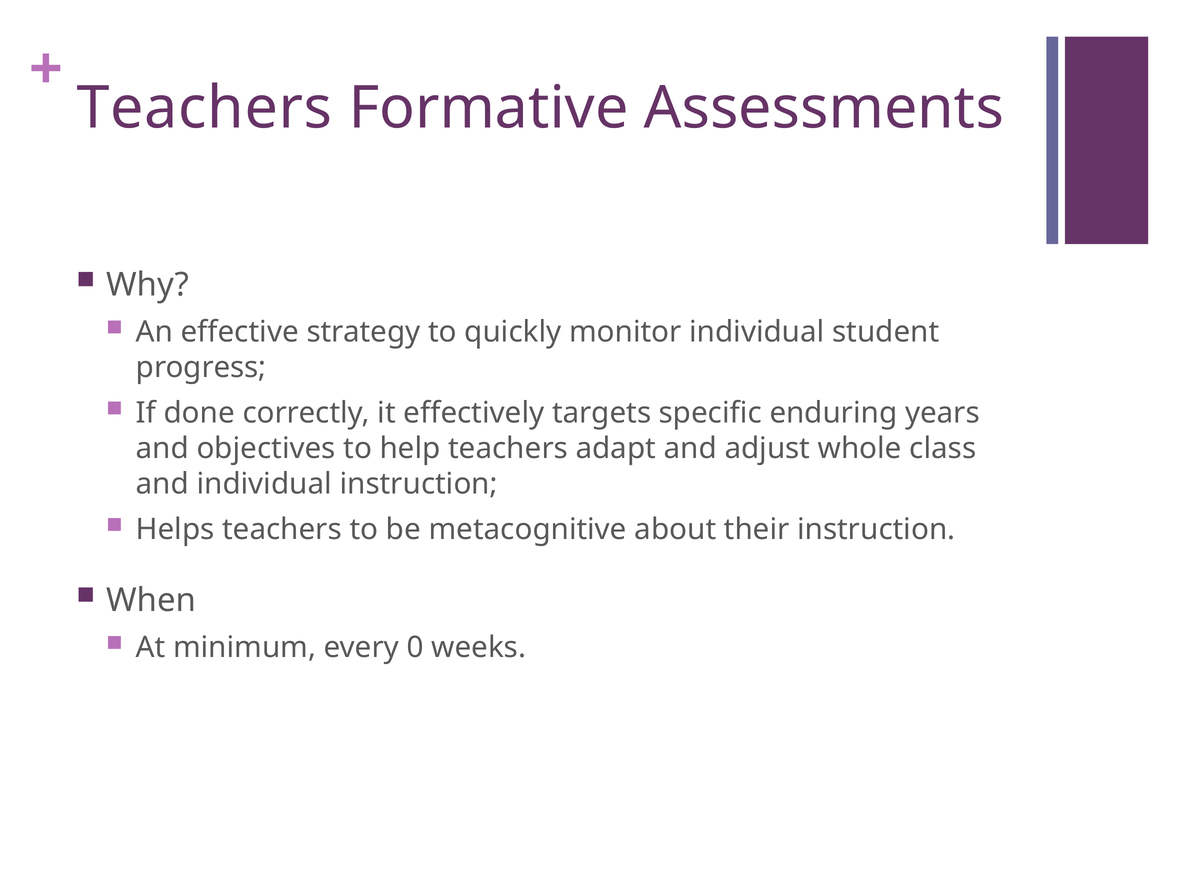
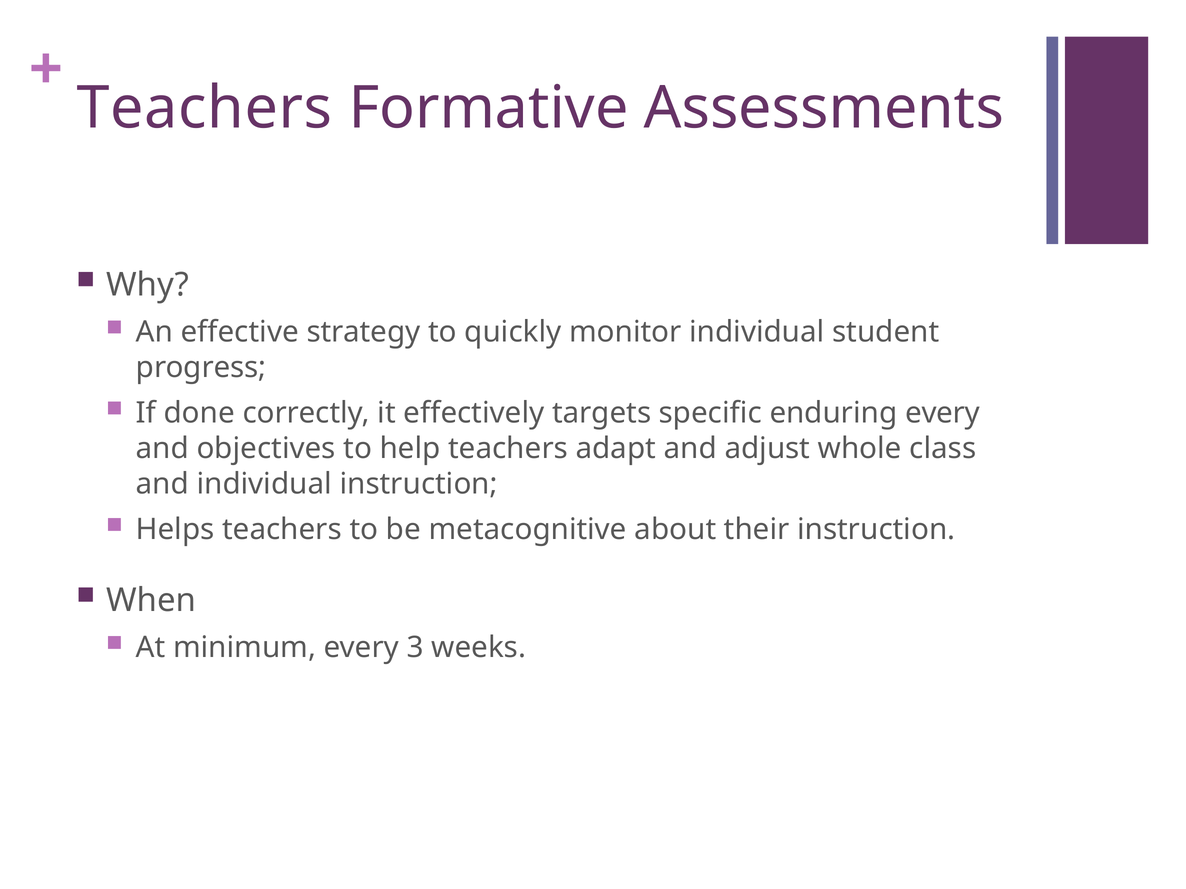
enduring years: years -> every
0: 0 -> 3
